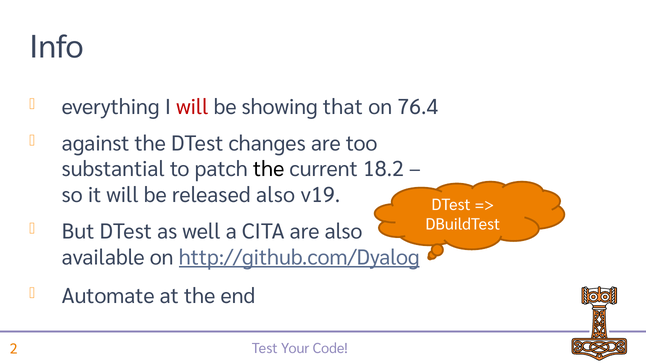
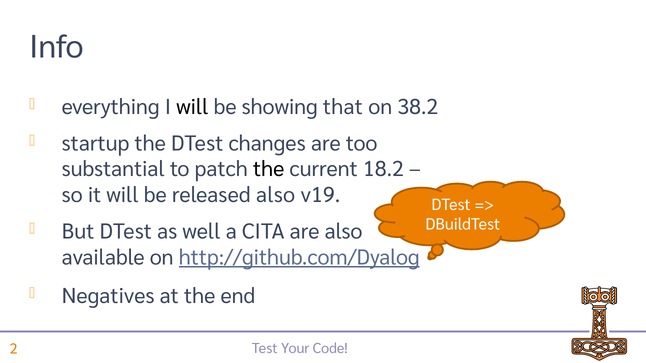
will at (192, 107) colour: red -> black
76.4: 76.4 -> 38.2
against: against -> startup
Automate: Automate -> Negatives
